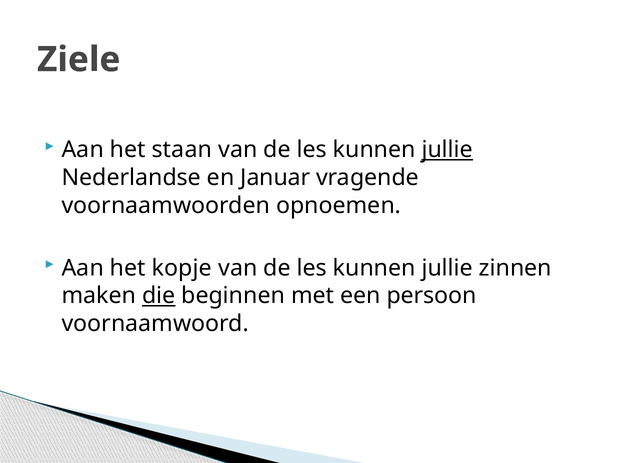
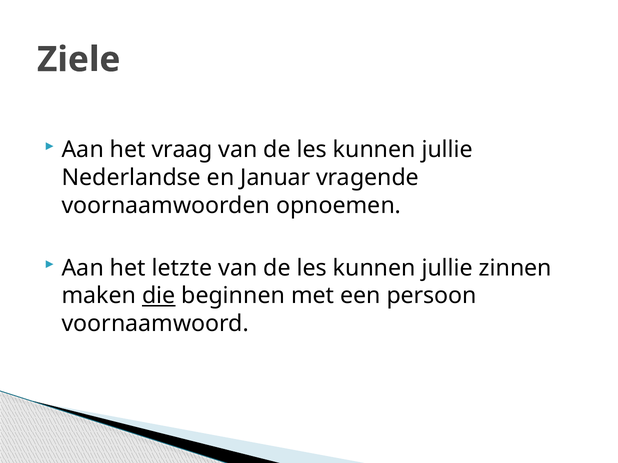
staan: staan -> vraag
jullie at (447, 150) underline: present -> none
kopje: kopje -> letzte
